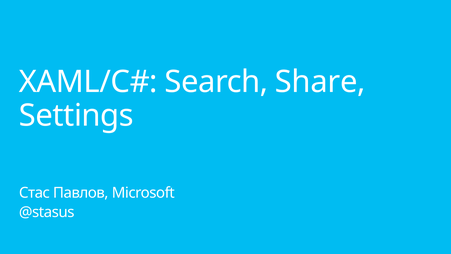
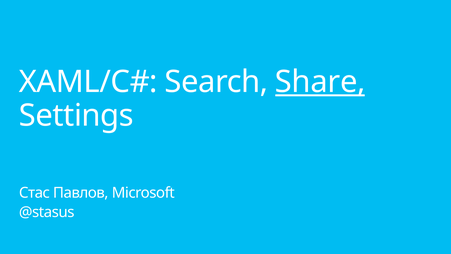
Share underline: none -> present
